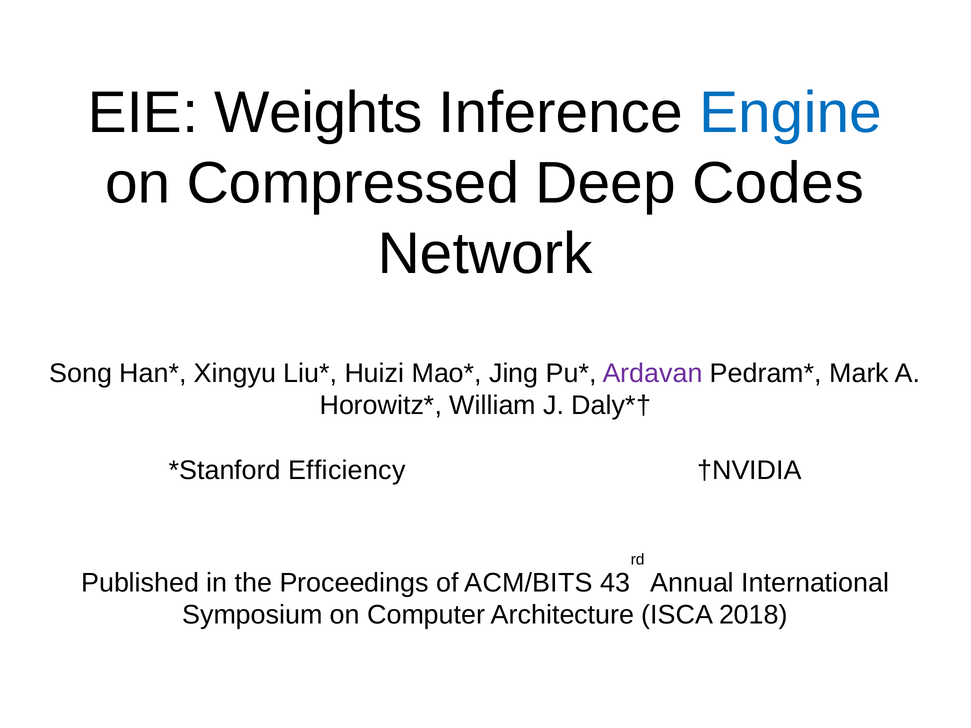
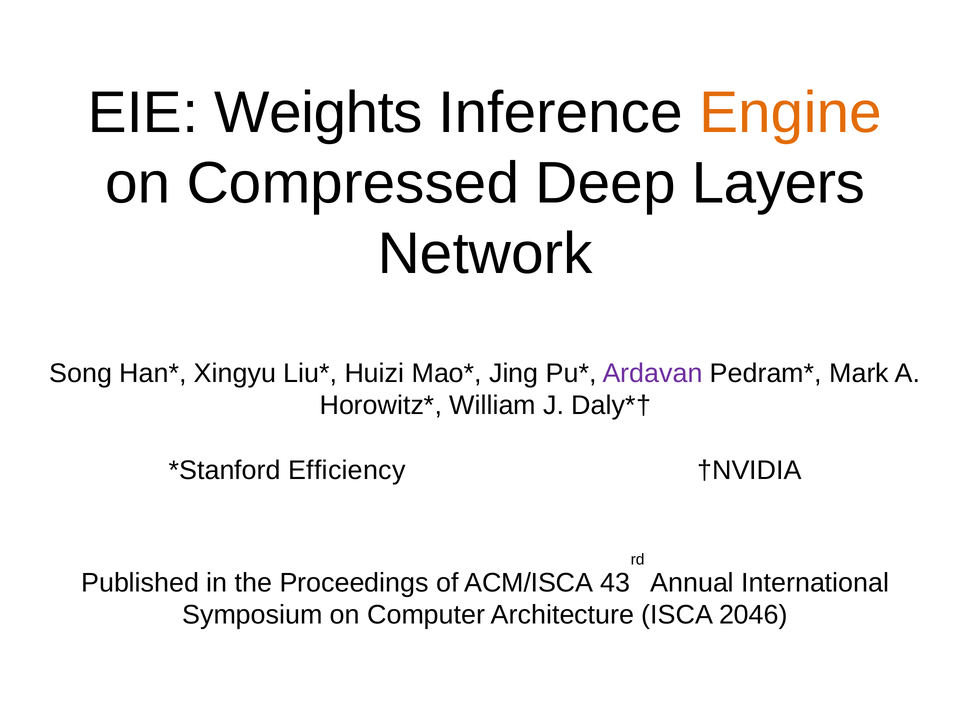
Engine colour: blue -> orange
Codes: Codes -> Layers
ACM/BITS: ACM/BITS -> ACM/ISCA
2018: 2018 -> 2046
